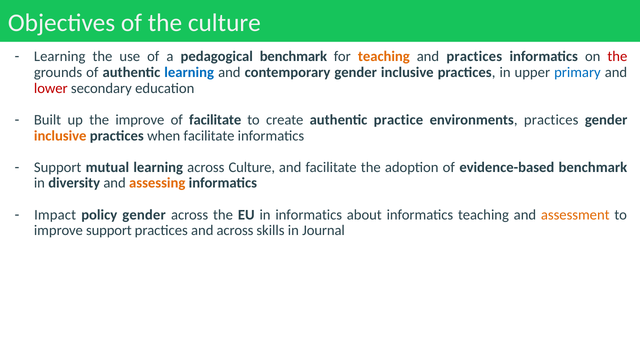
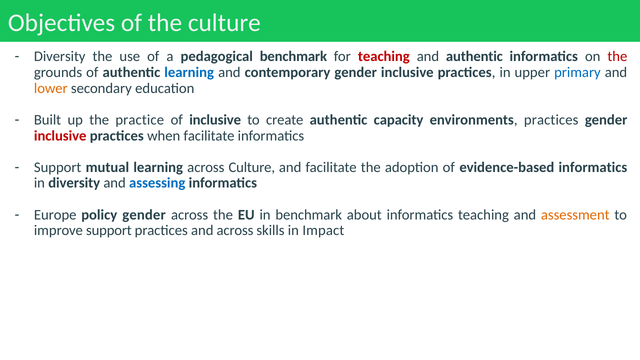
Learning at (60, 57): Learning -> Diversity
teaching at (384, 57) colour: orange -> red
and practices: practices -> authentic
lower colour: red -> orange
the improve: improve -> practice
of facilitate: facilitate -> inclusive
practice: practice -> capacity
inclusive at (60, 136) colour: orange -> red
evidence-based benchmark: benchmark -> informatics
assessing colour: orange -> blue
Impact: Impact -> Europe
in informatics: informatics -> benchmark
Journal: Journal -> Impact
